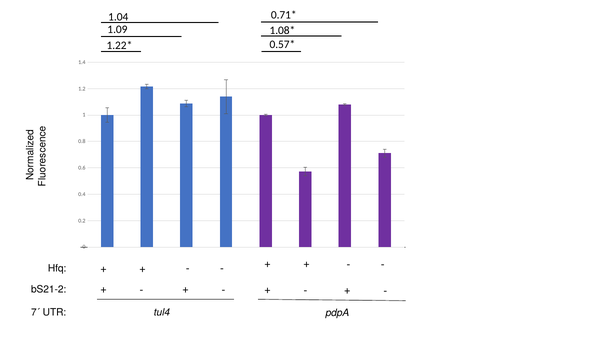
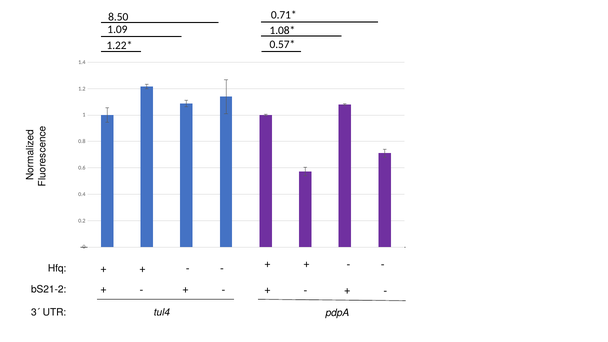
1.04: 1.04 -> 8.50
7´: 7´ -> 3´
